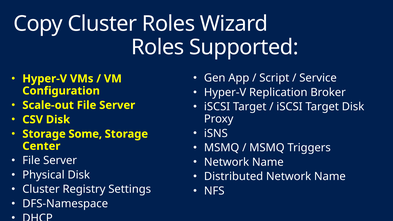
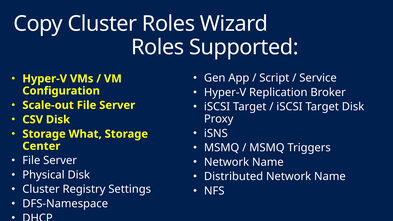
Some: Some -> What
